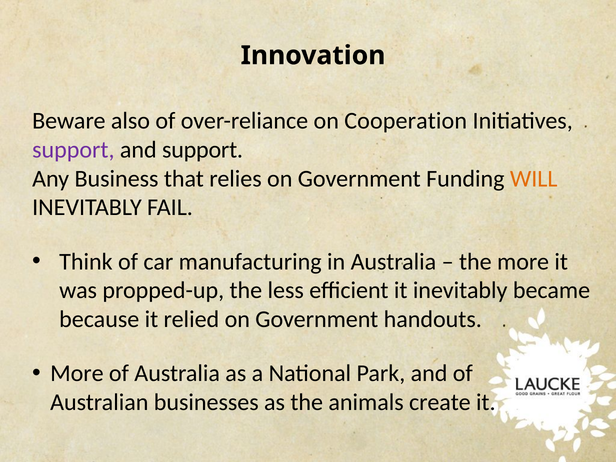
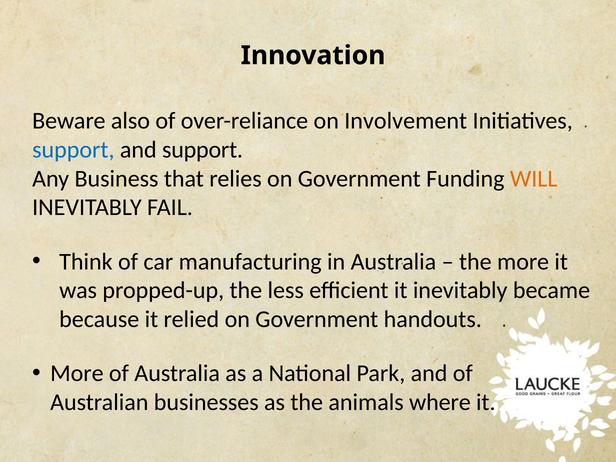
Cooperation: Cooperation -> Involvement
support at (73, 150) colour: purple -> blue
create: create -> where
